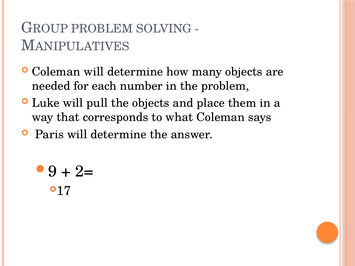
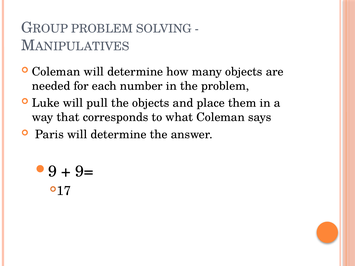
2=: 2= -> 9=
